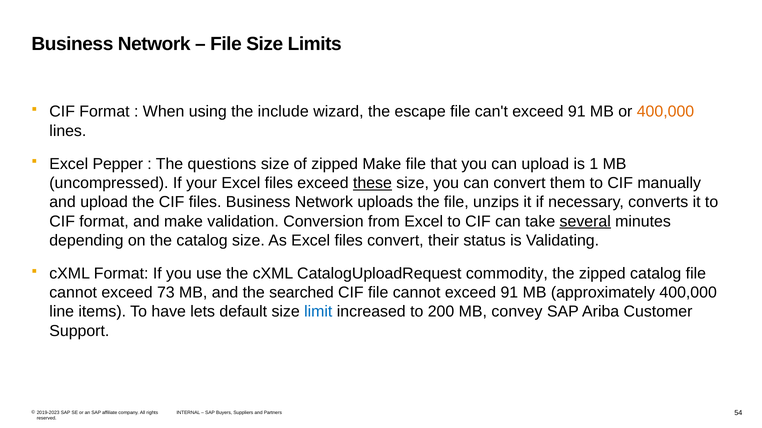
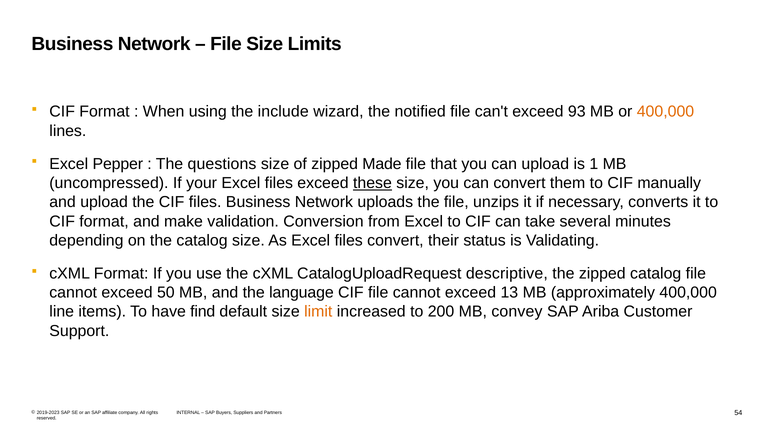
escape: escape -> notified
can't exceed 91: 91 -> 93
zipped Make: Make -> Made
several underline: present -> none
commodity: commodity -> descriptive
73: 73 -> 50
searched: searched -> language
cannot exceed 91: 91 -> 13
lets: lets -> find
limit colour: blue -> orange
